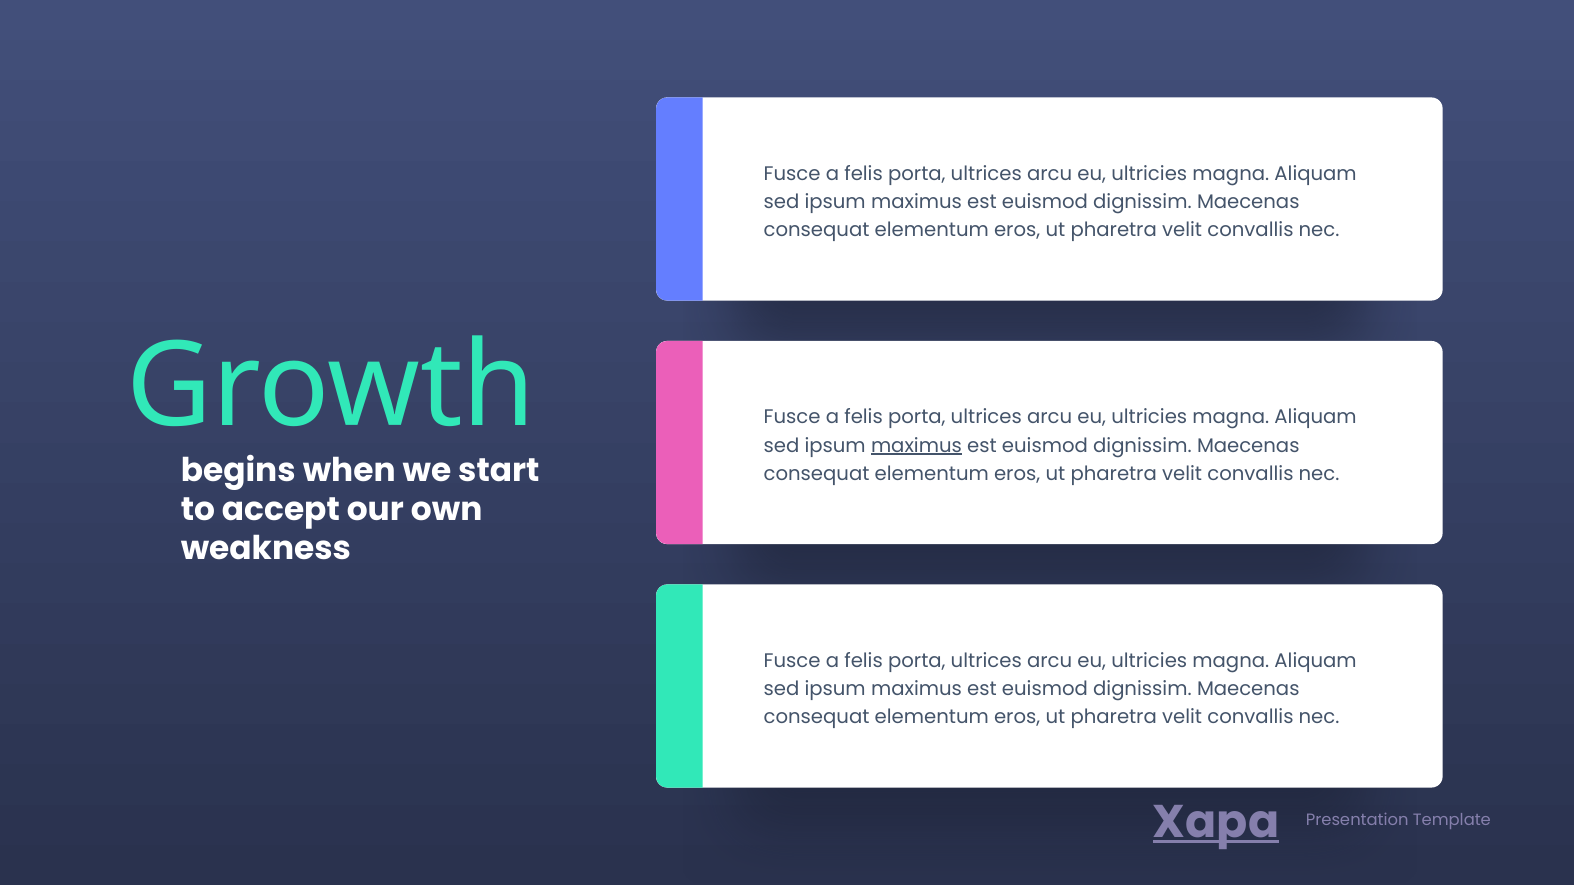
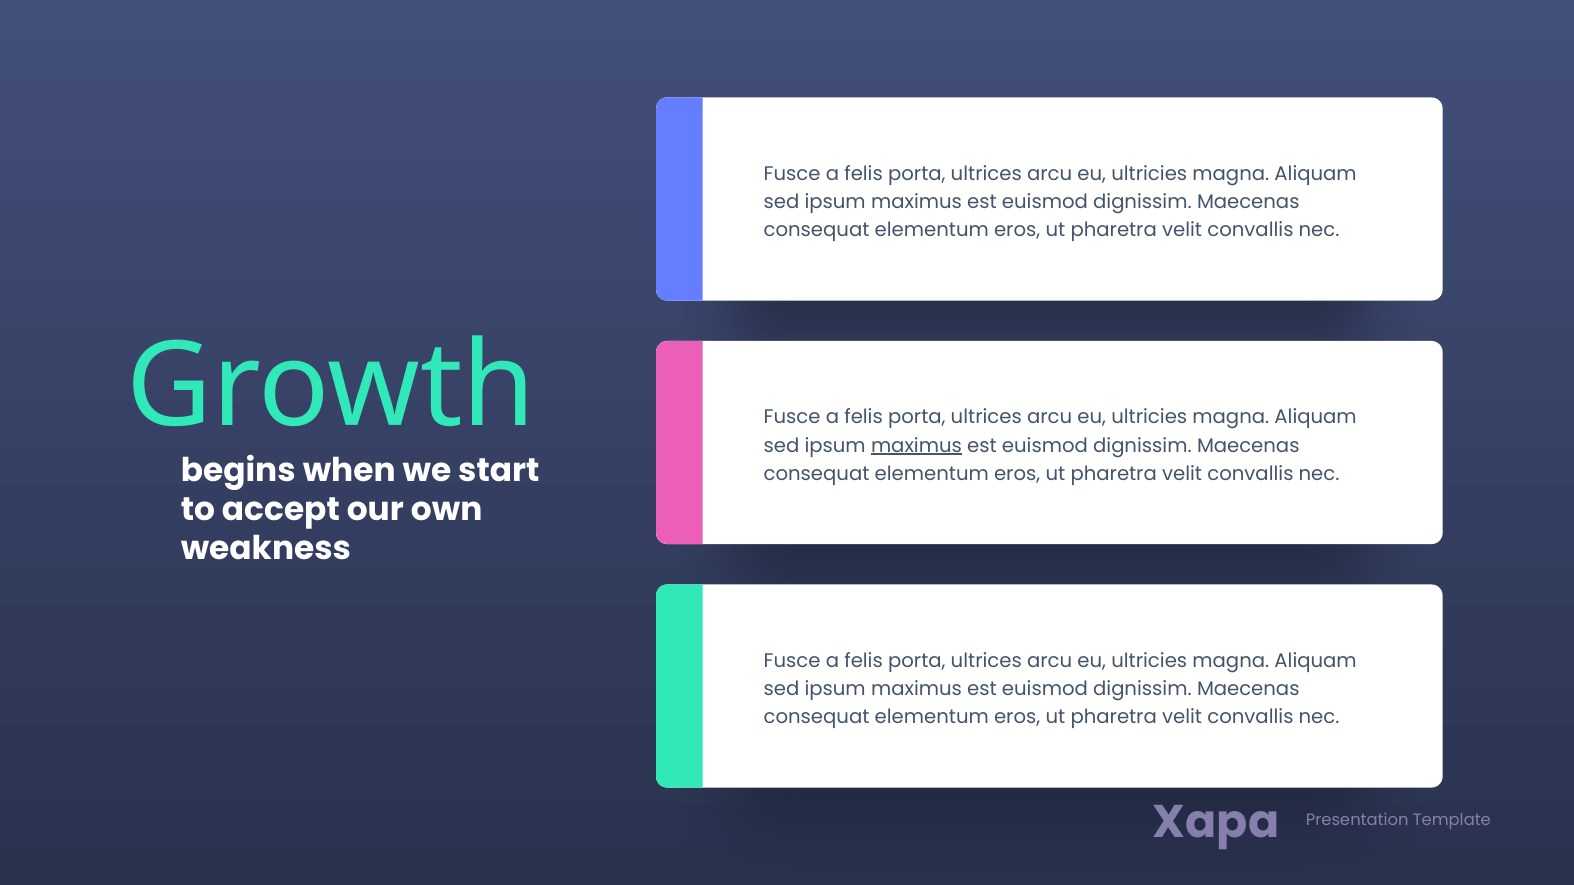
Xapa underline: present -> none
